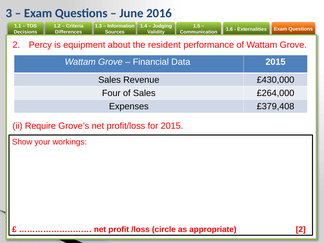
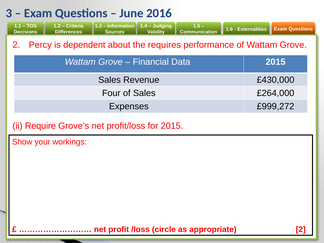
equipment: equipment -> dependent
resident: resident -> requires
£379,408: £379,408 -> £999,272
